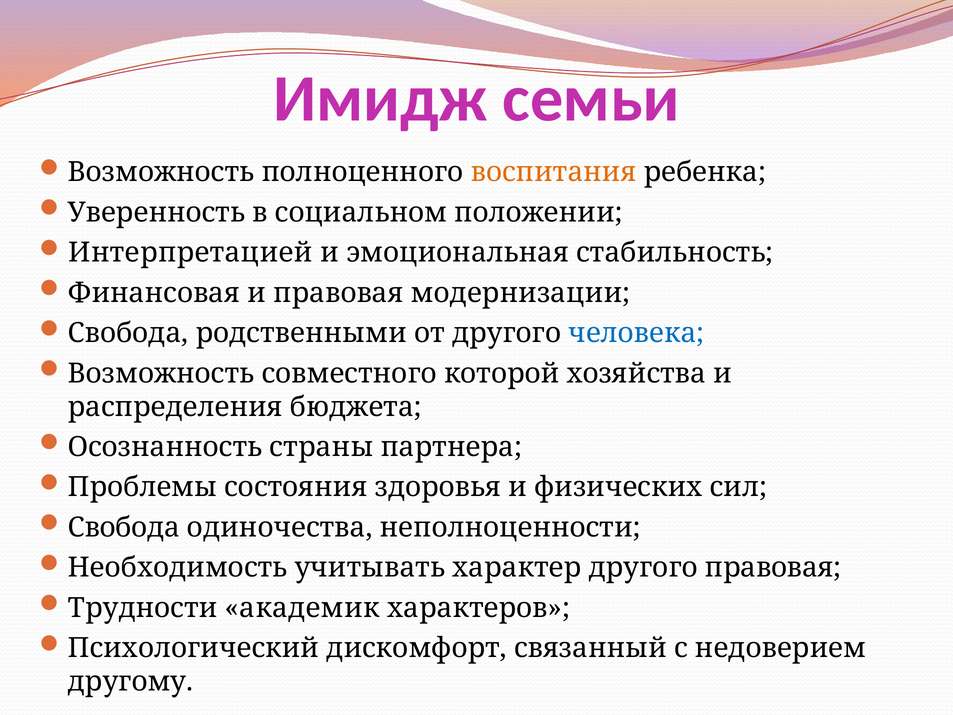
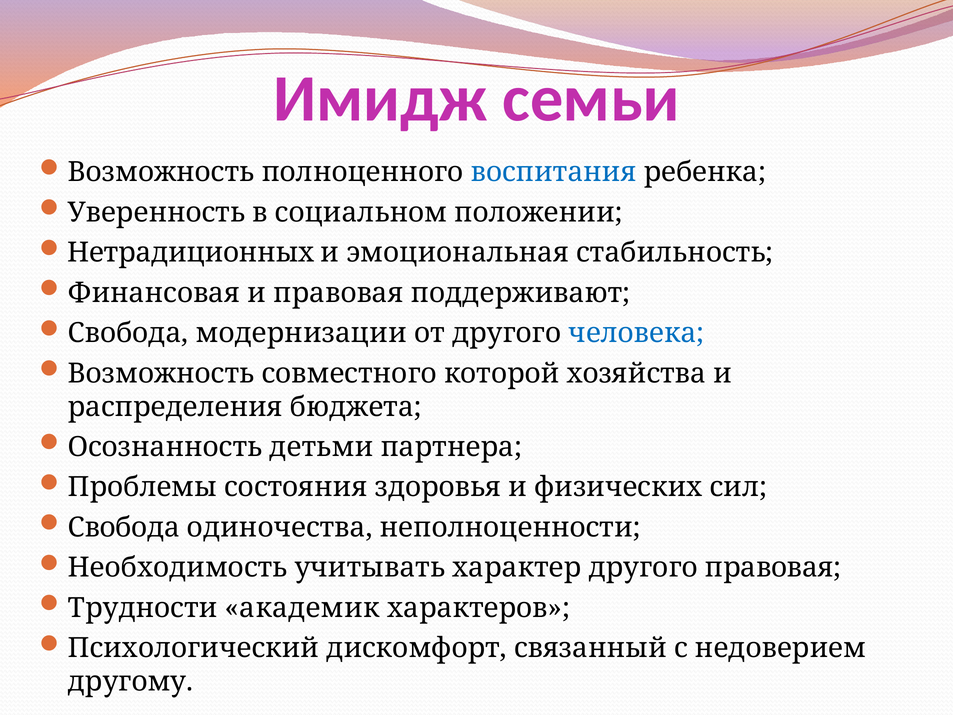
воспитания colour: orange -> blue
Интерпретацией: Интерпретацией -> Нетрадиционных
модернизации: модернизации -> поддерживают
родственными: родственными -> модернизации
страны: страны -> детьми
